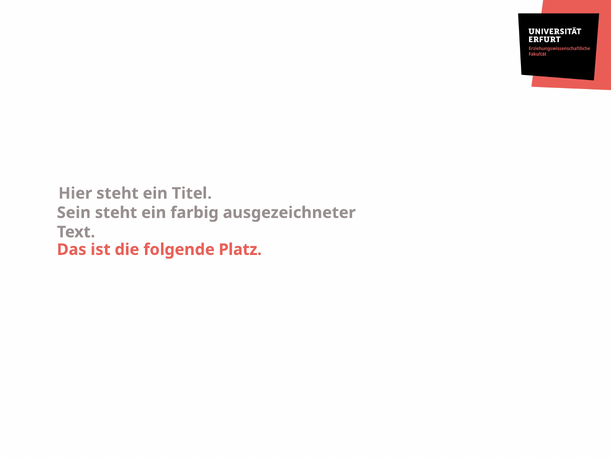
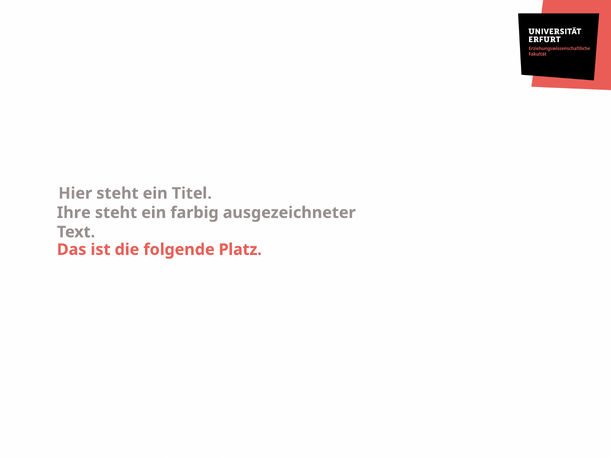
Sein: Sein -> Ihre
